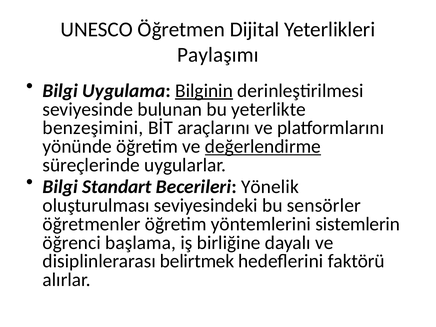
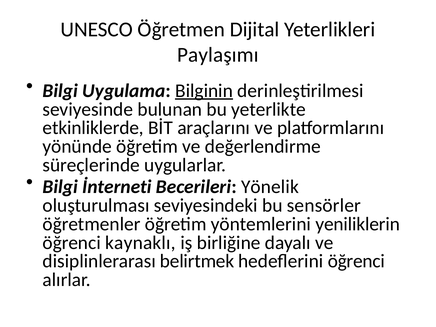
benzeşimini: benzeşimini -> etkinliklerde
değerlendirme underline: present -> none
Standart: Standart -> İnterneti
sistemlerin: sistemlerin -> yeniliklerin
başlama: başlama -> kaynaklı
hedeflerini faktörü: faktörü -> öğrenci
